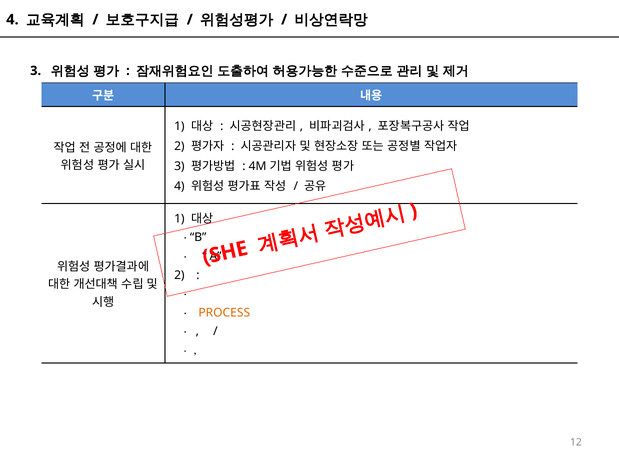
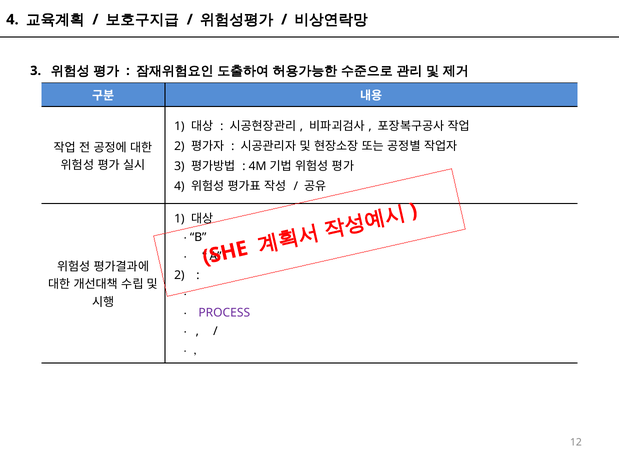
PROCESS colour: orange -> purple
